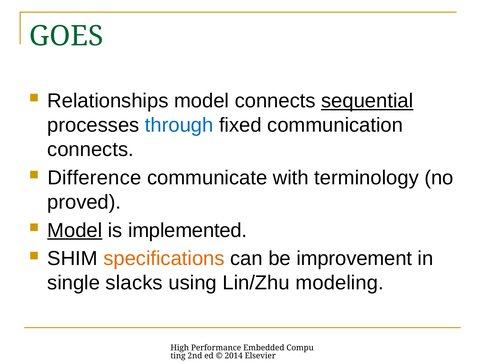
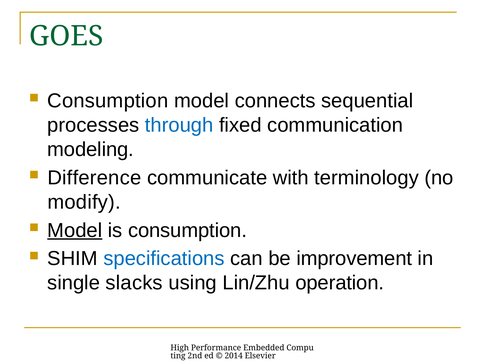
Relationships at (108, 101): Relationships -> Consumption
sequential underline: present -> none
connects at (91, 149): connects -> modeling
proved: proved -> modify
is implemented: implemented -> consumption
specifications colour: orange -> blue
modeling: modeling -> operation
